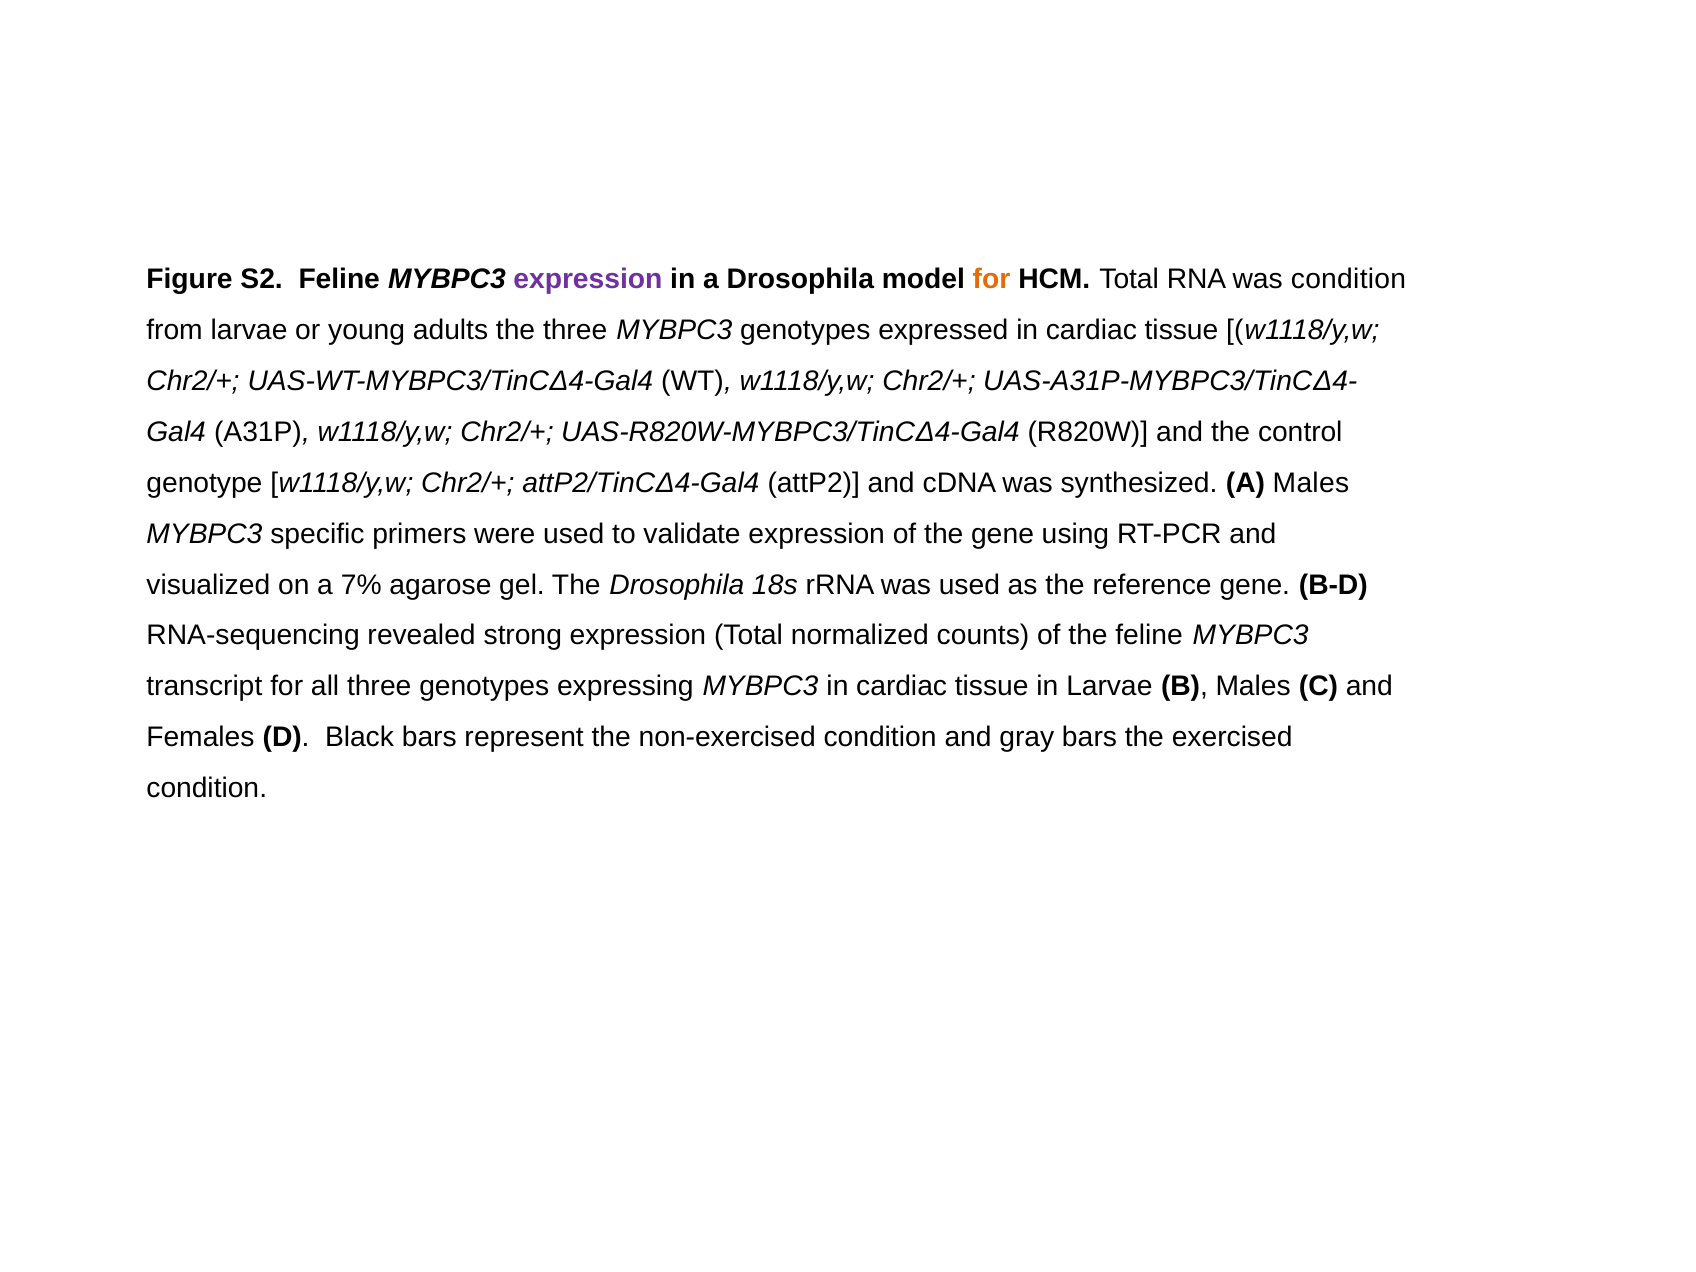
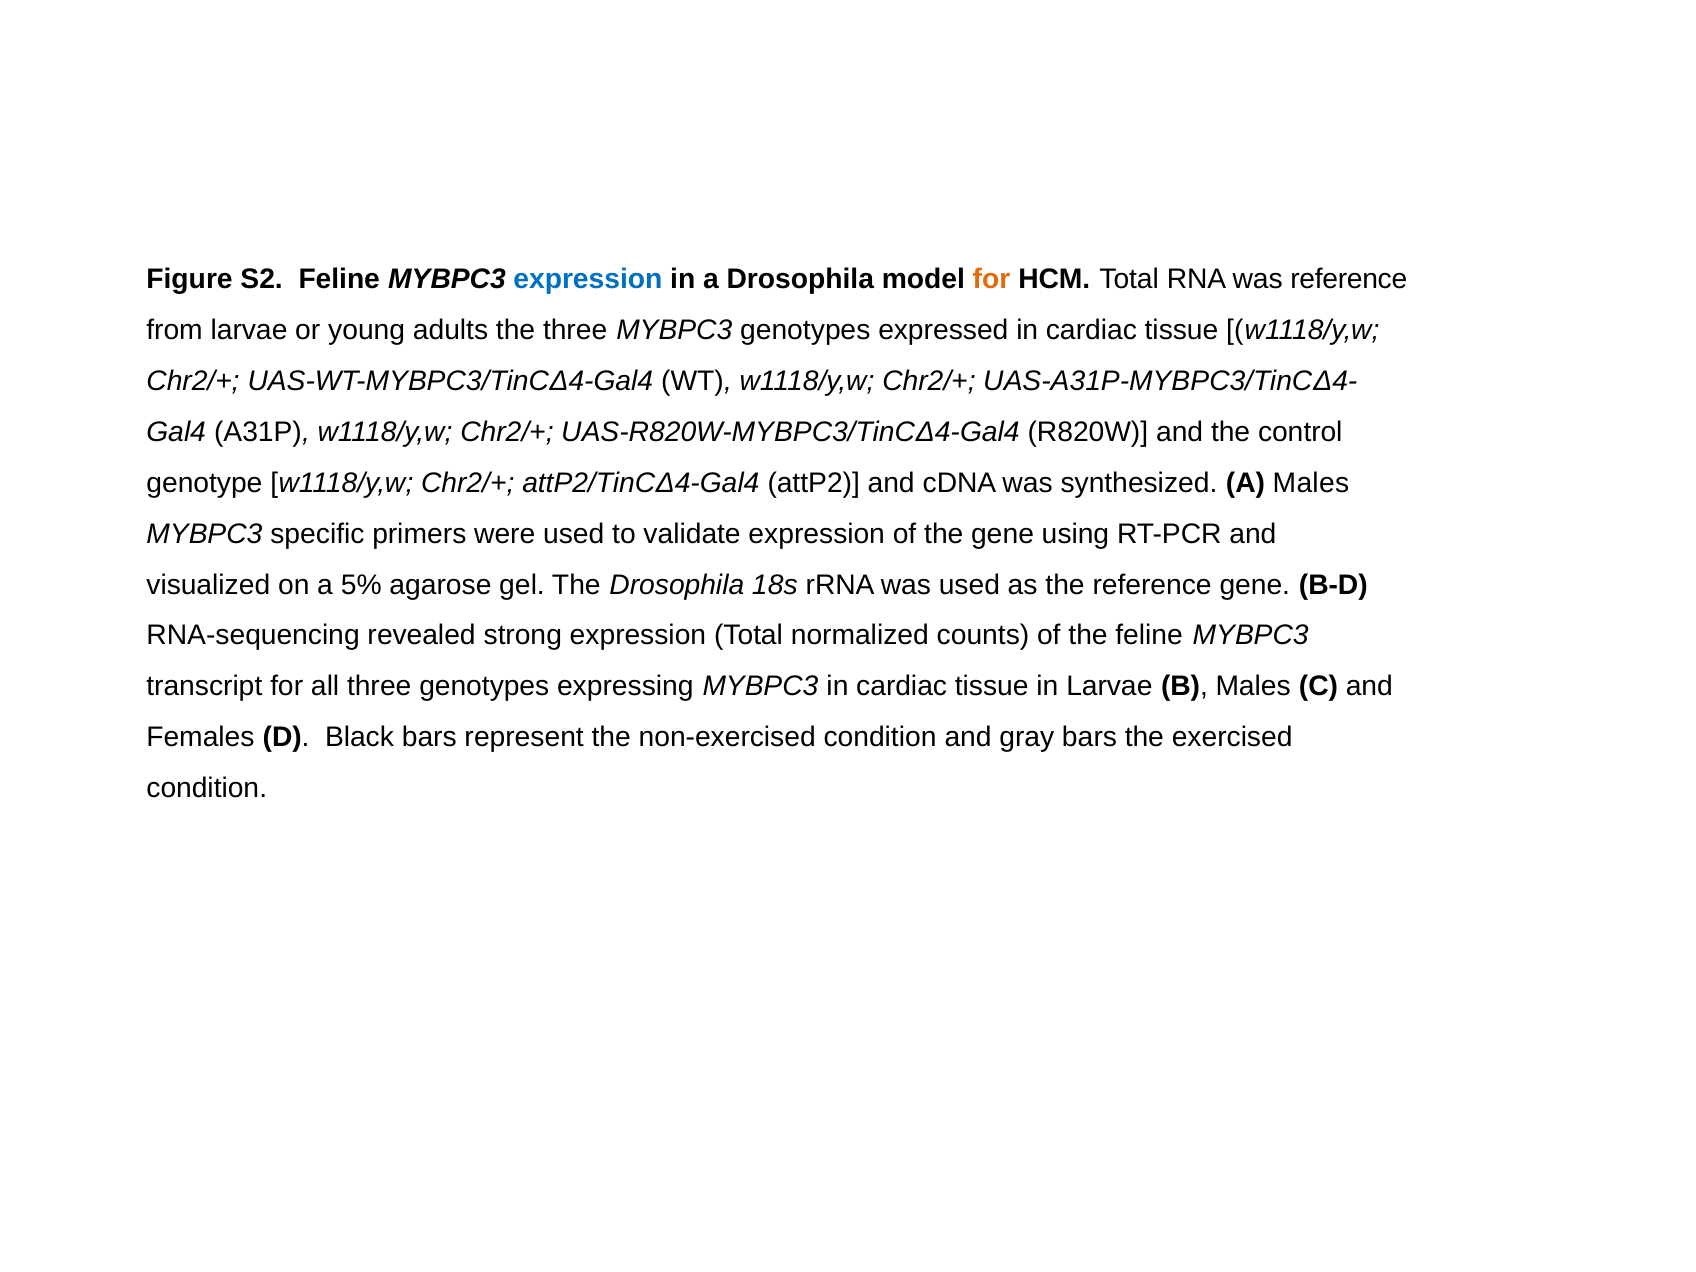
expression at (588, 279) colour: purple -> blue
was condition: condition -> reference
7%: 7% -> 5%
